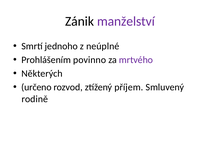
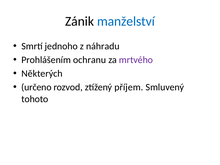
manželství colour: purple -> blue
neúplné: neúplné -> náhradu
povinno: povinno -> ochranu
rodině: rodině -> tohoto
